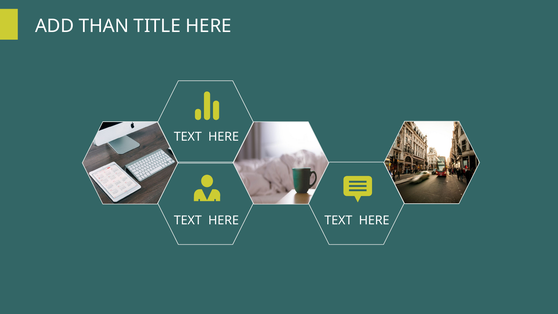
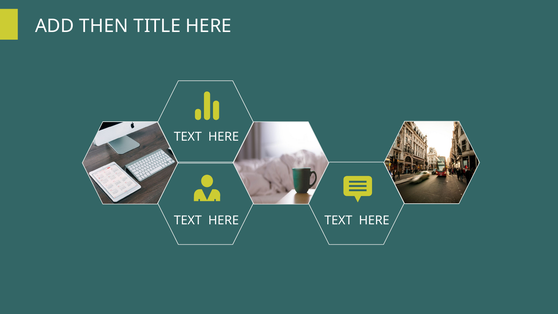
THAN: THAN -> THEN
